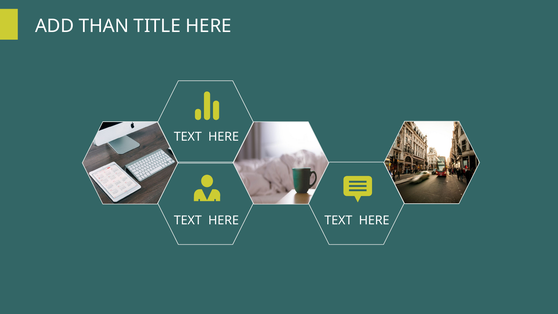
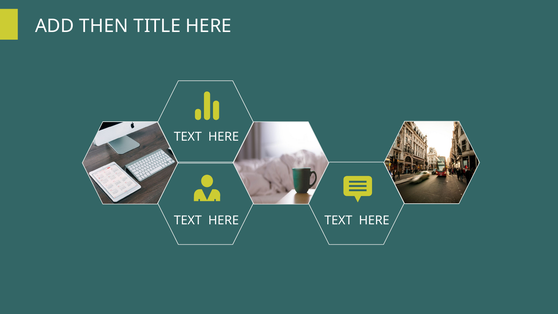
THAN: THAN -> THEN
